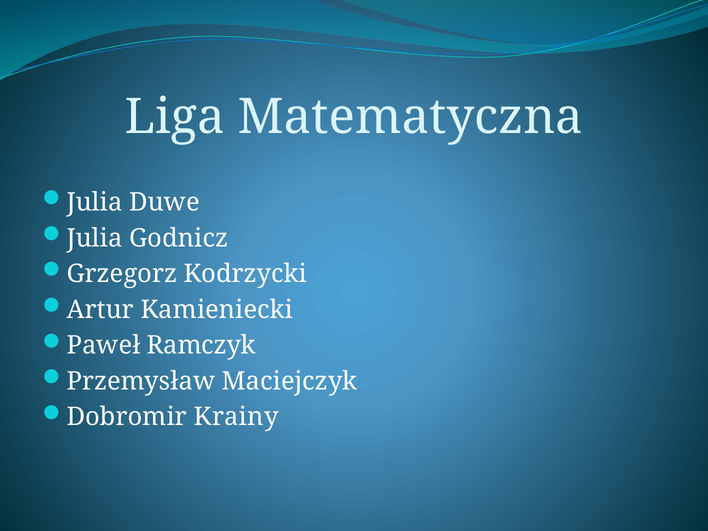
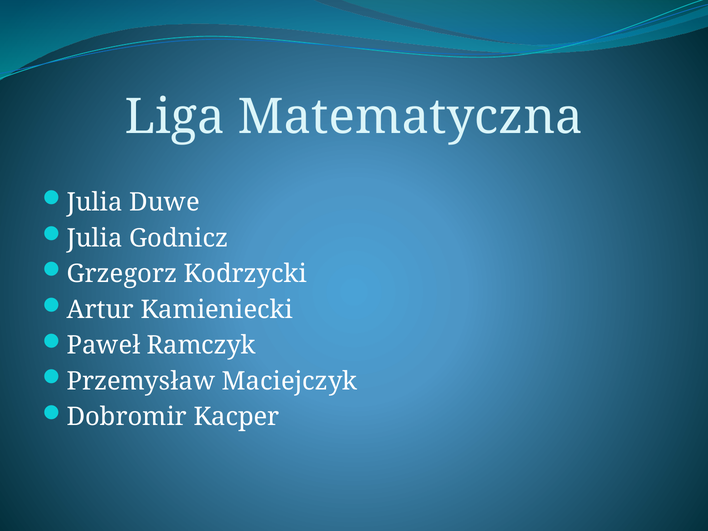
Krainy: Krainy -> Kacper
